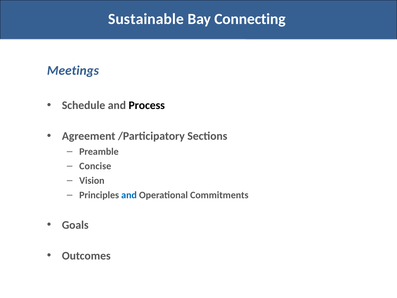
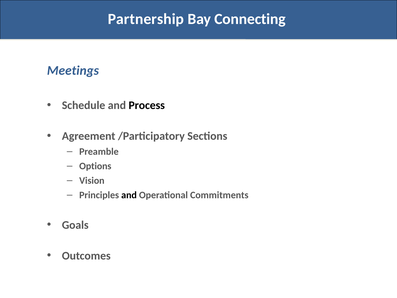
Sustainable: Sustainable -> Partnership
Concise: Concise -> Options
and at (129, 195) colour: blue -> black
